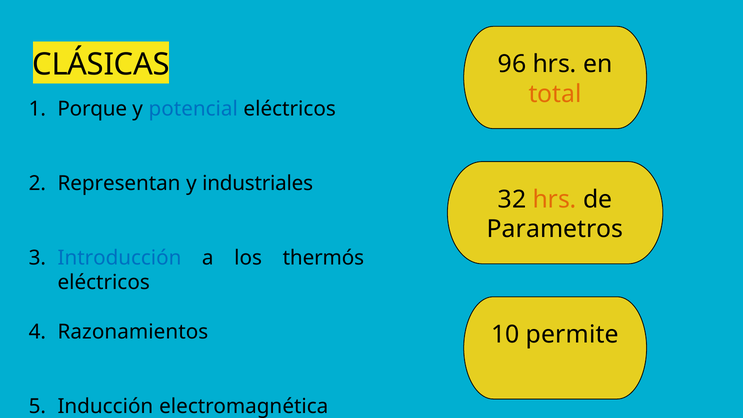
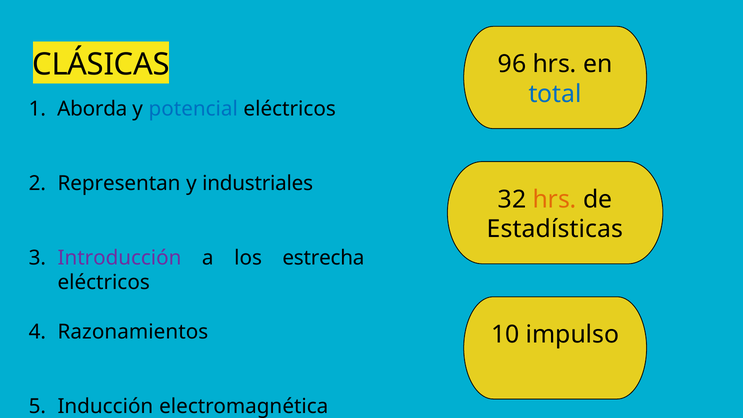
total colour: orange -> blue
Porque: Porque -> Aborda
Parametros: Parametros -> Estadísticas
Introducción colour: blue -> purple
thermós: thermós -> estrecha
permite: permite -> impulso
